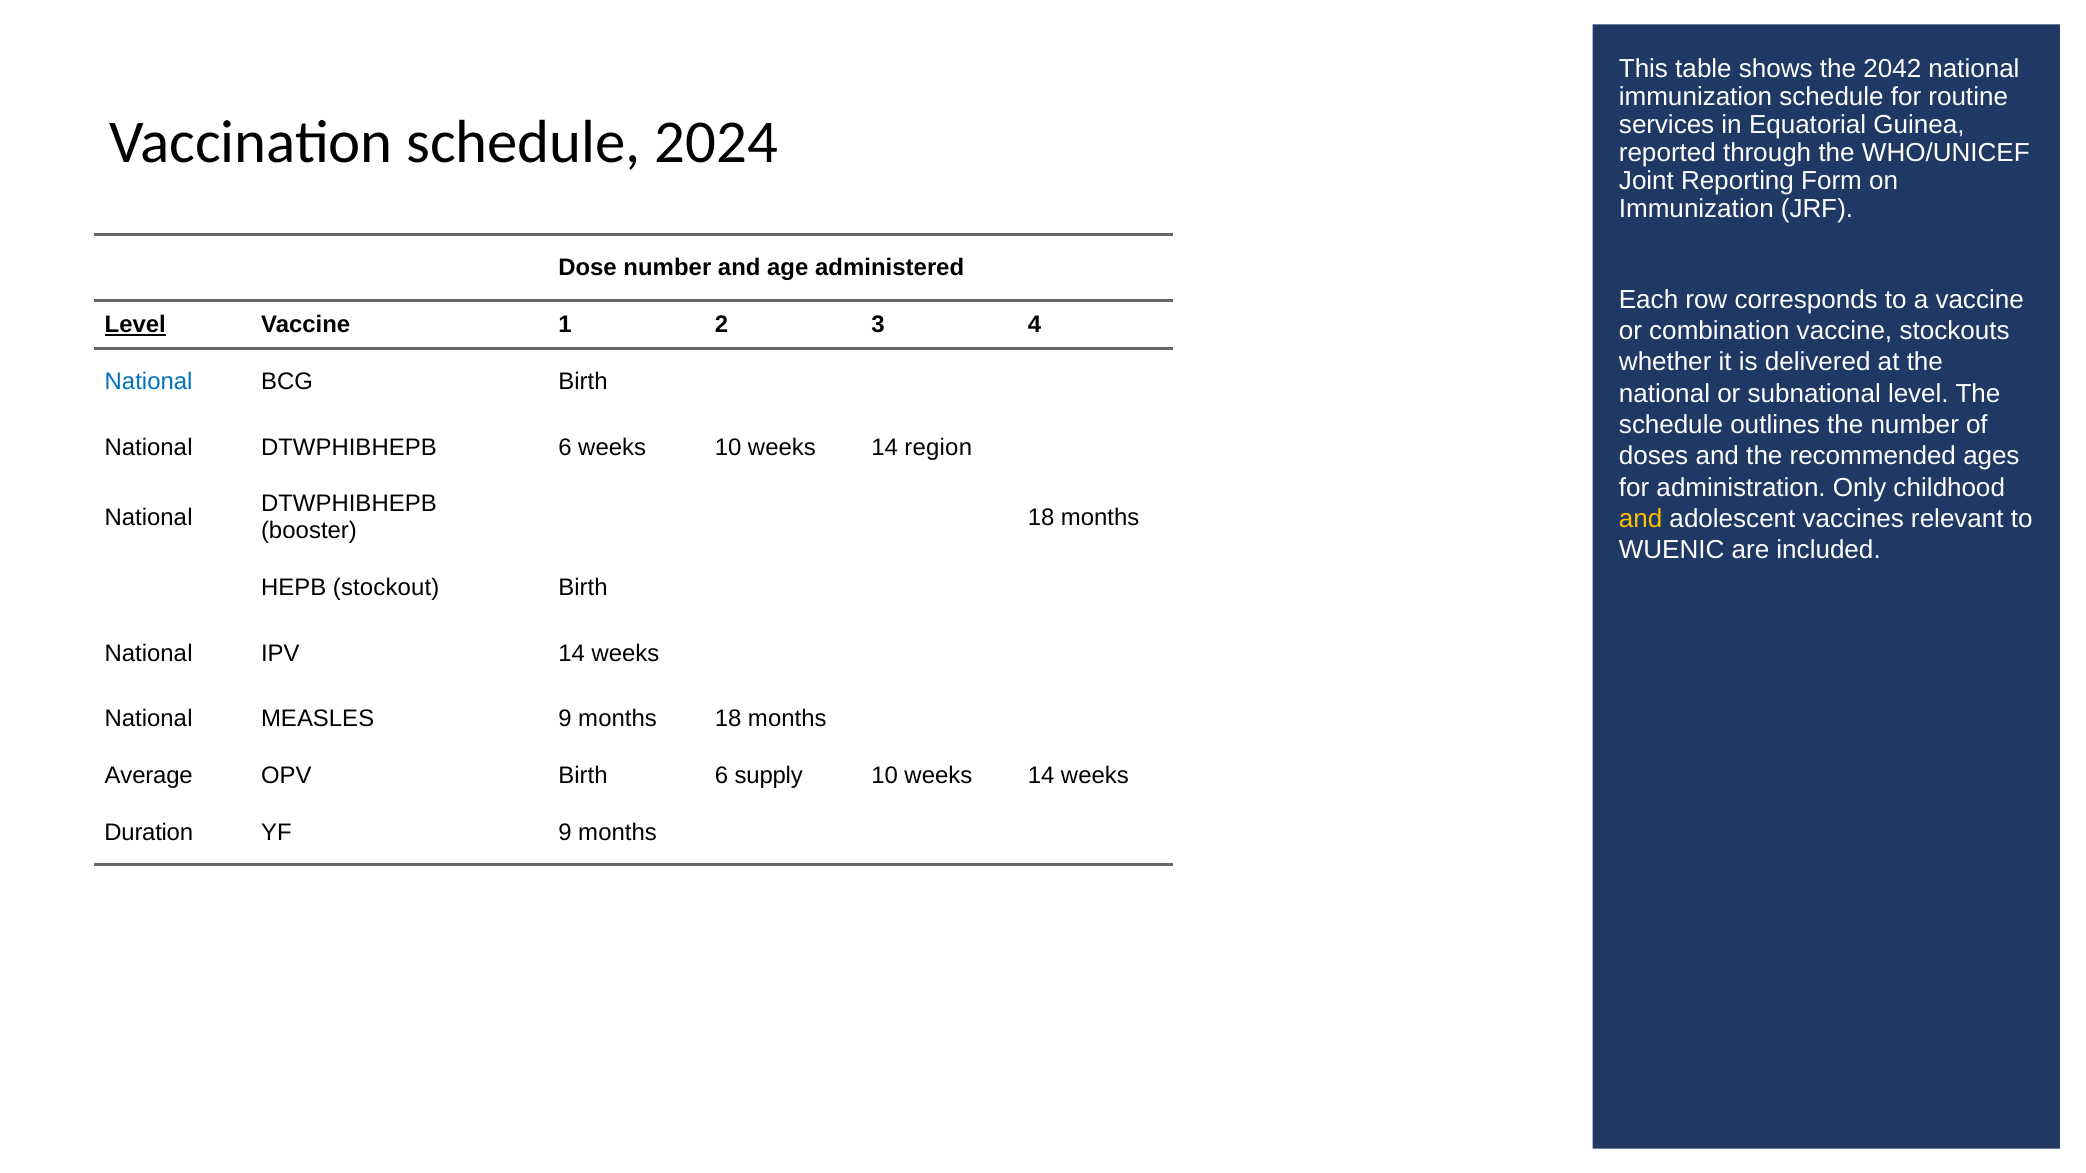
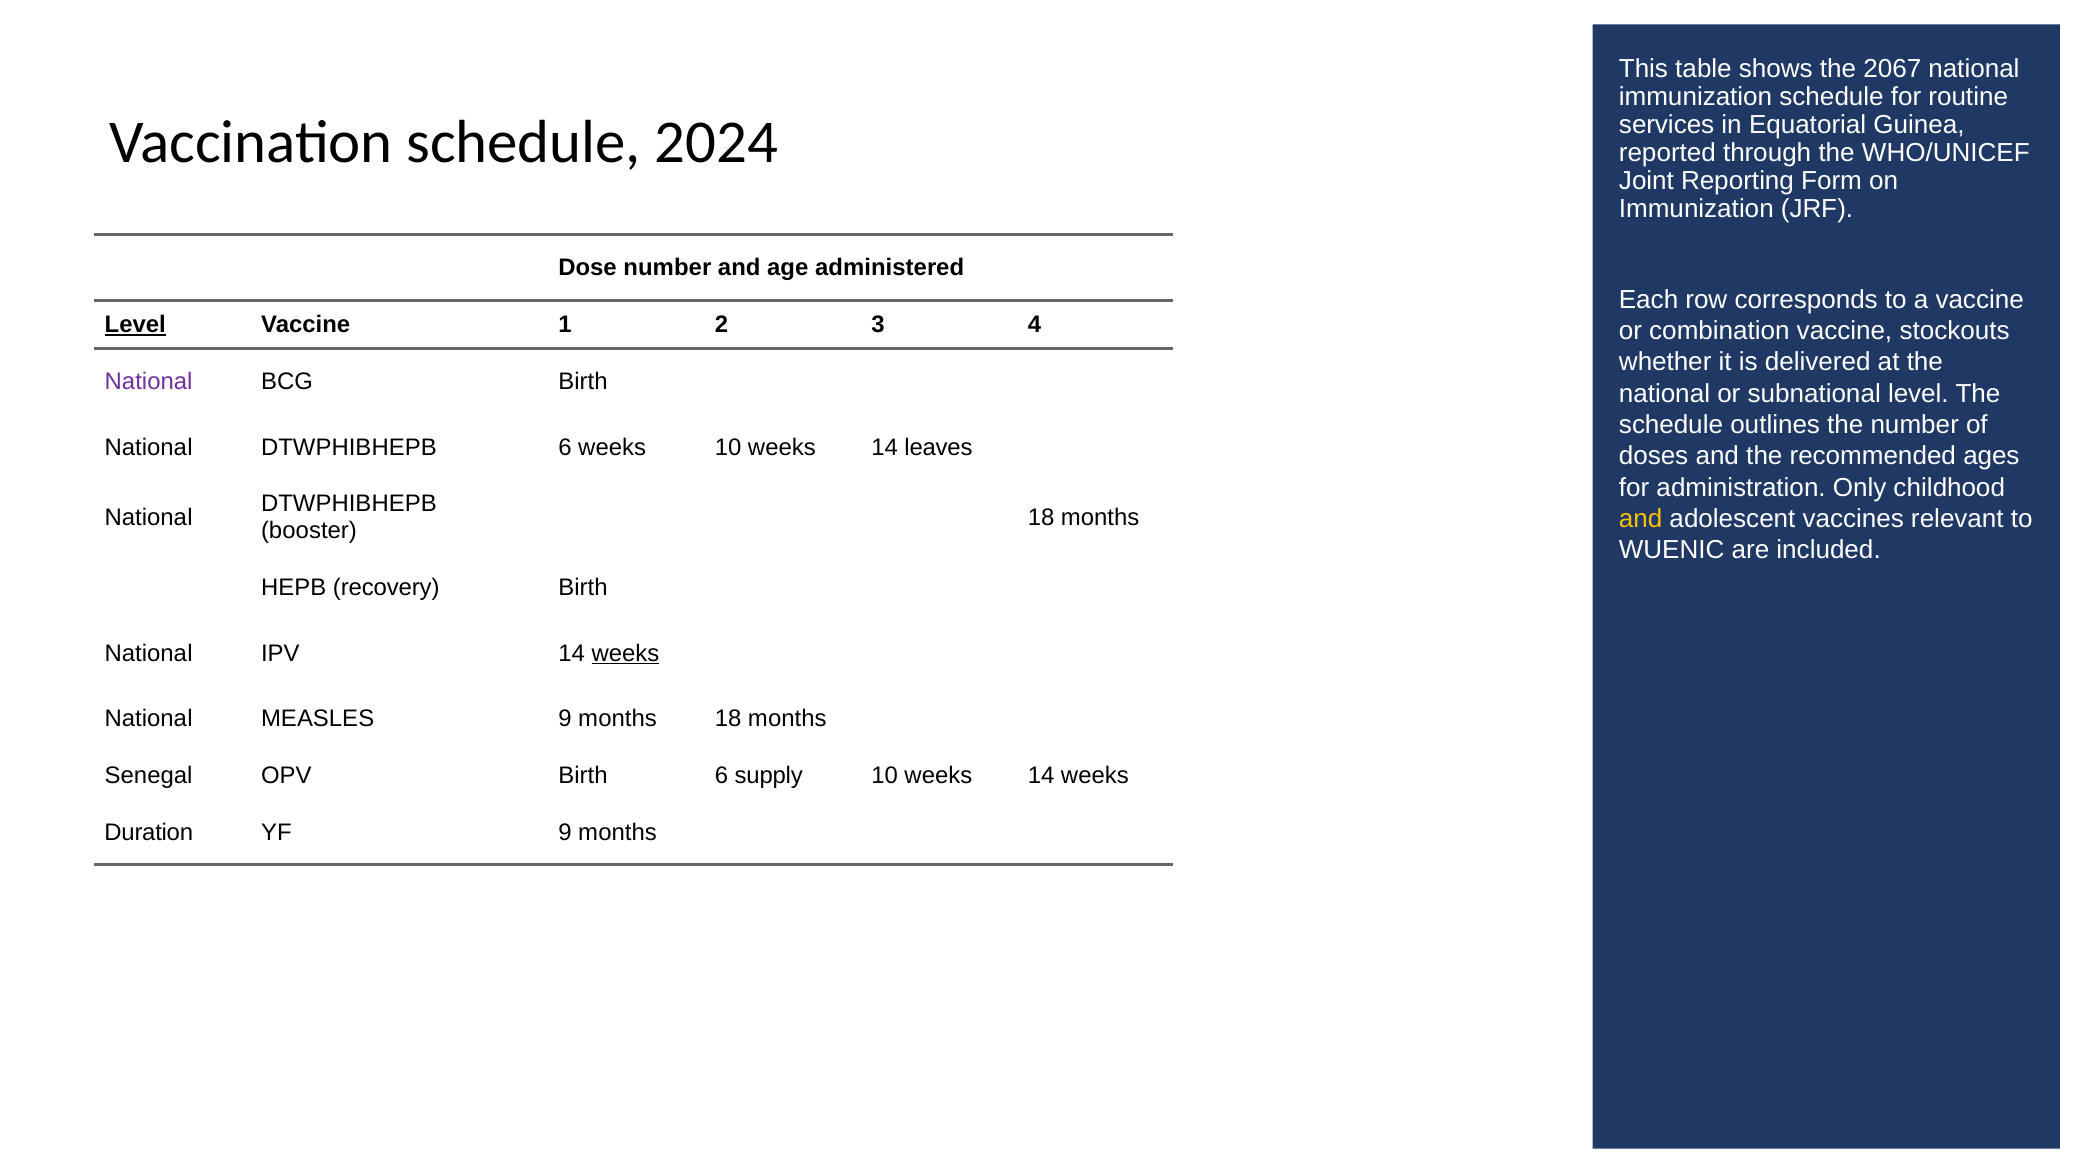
2042: 2042 -> 2067
National at (149, 382) colour: blue -> purple
region: region -> leaves
stockout: stockout -> recovery
weeks at (625, 653) underline: none -> present
Average: Average -> Senegal
